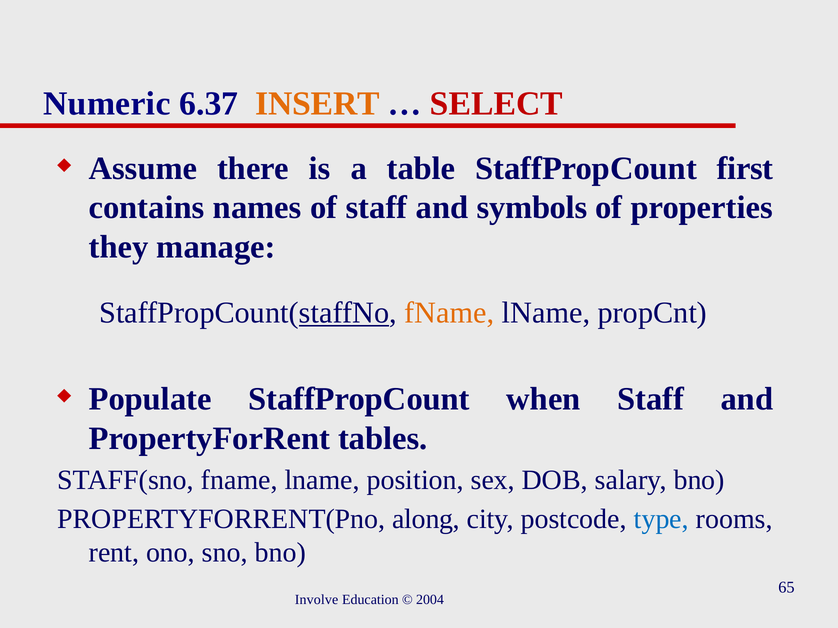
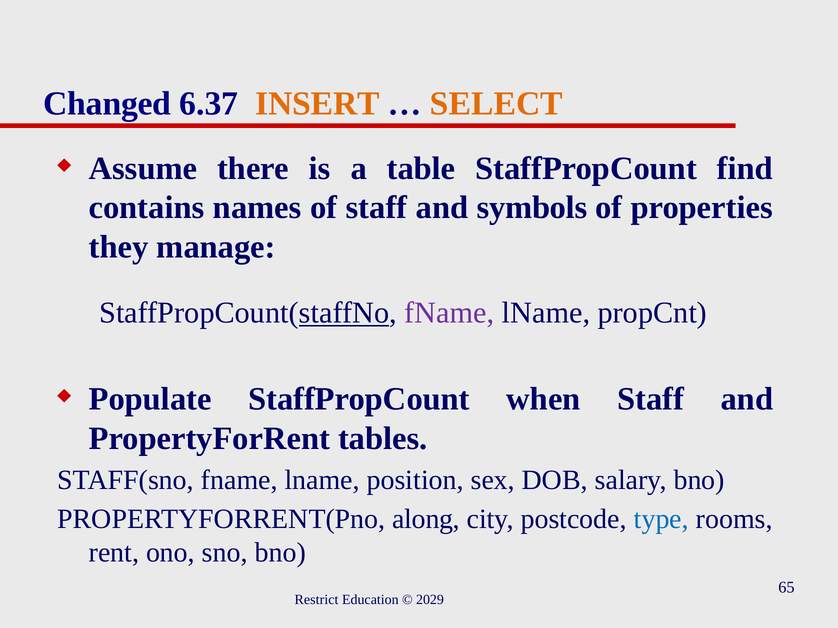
Numeric: Numeric -> Changed
SELECT colour: red -> orange
first: first -> find
fName at (449, 313) colour: orange -> purple
Involve: Involve -> Restrict
2004: 2004 -> 2029
